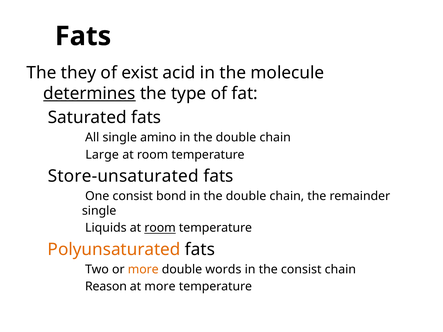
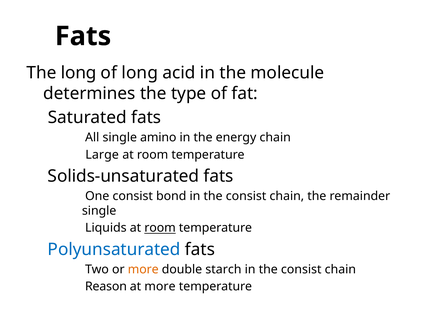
The they: they -> long
of exist: exist -> long
determines underline: present -> none
double at (236, 138): double -> energy
Store-unsaturated: Store-unsaturated -> Solids-unsaturated
bond in the double: double -> consist
Polyunsaturated colour: orange -> blue
words: words -> starch
